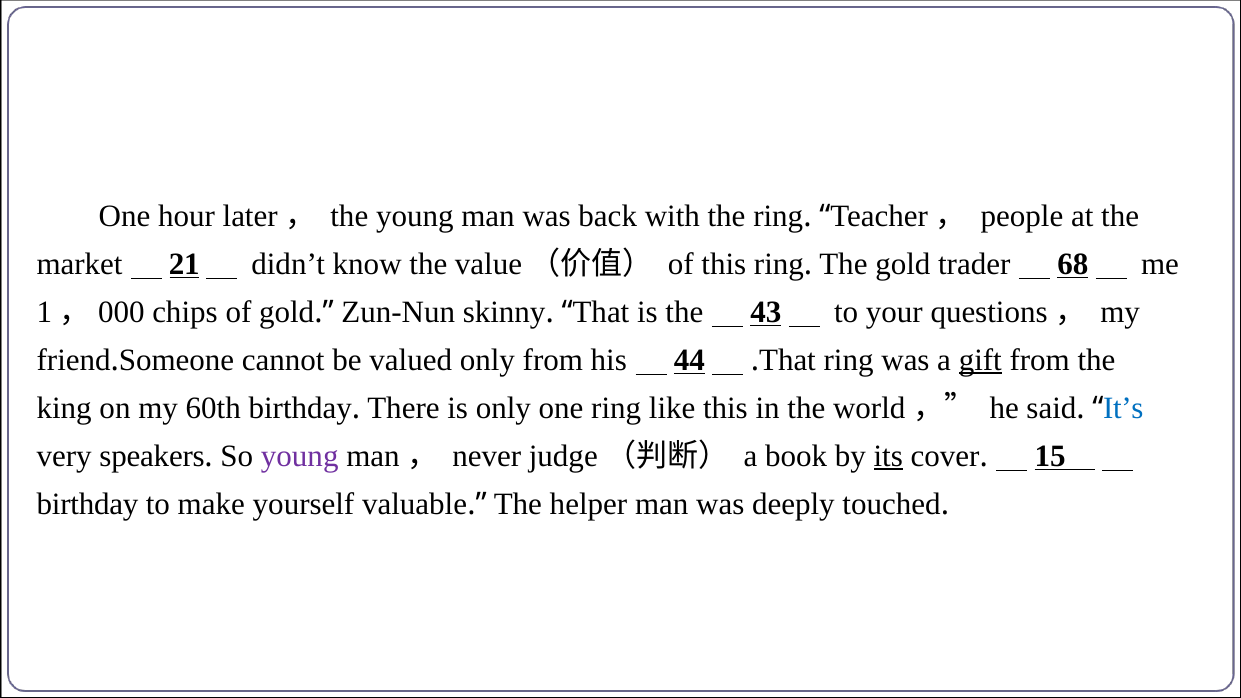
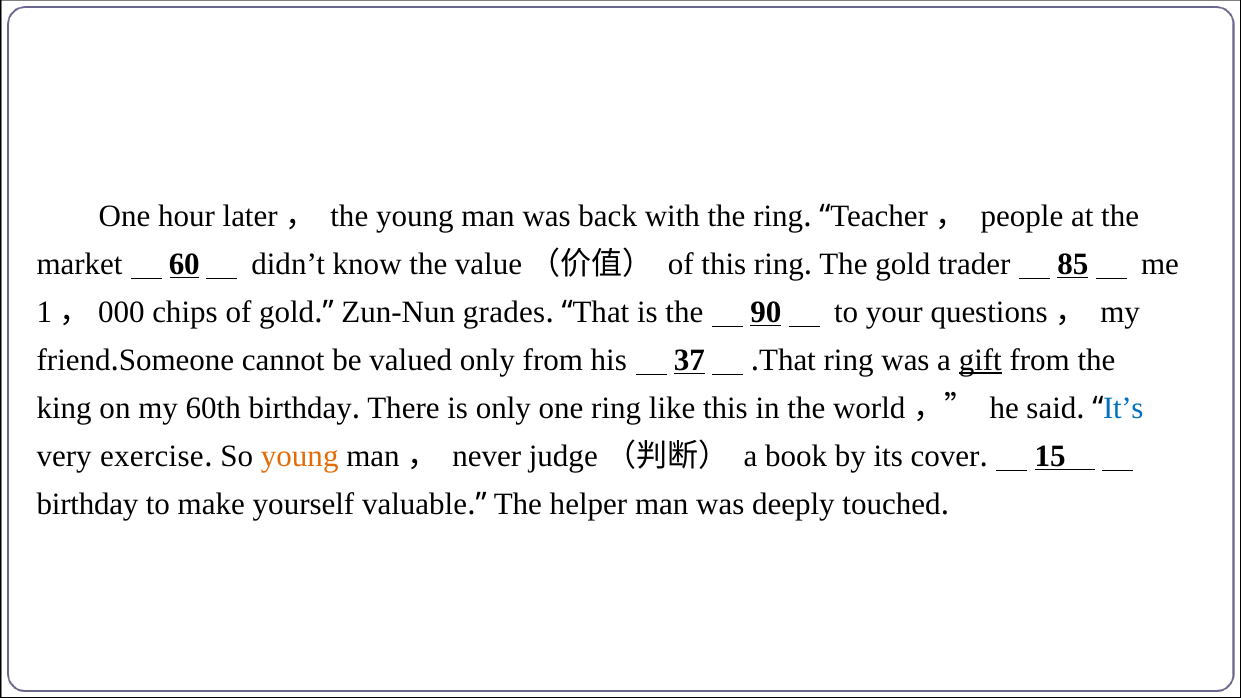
21: 21 -> 60
68: 68 -> 85
skinny: skinny -> grades
43: 43 -> 90
44: 44 -> 37
speakers: speakers -> exercise
young at (300, 456) colour: purple -> orange
its underline: present -> none
